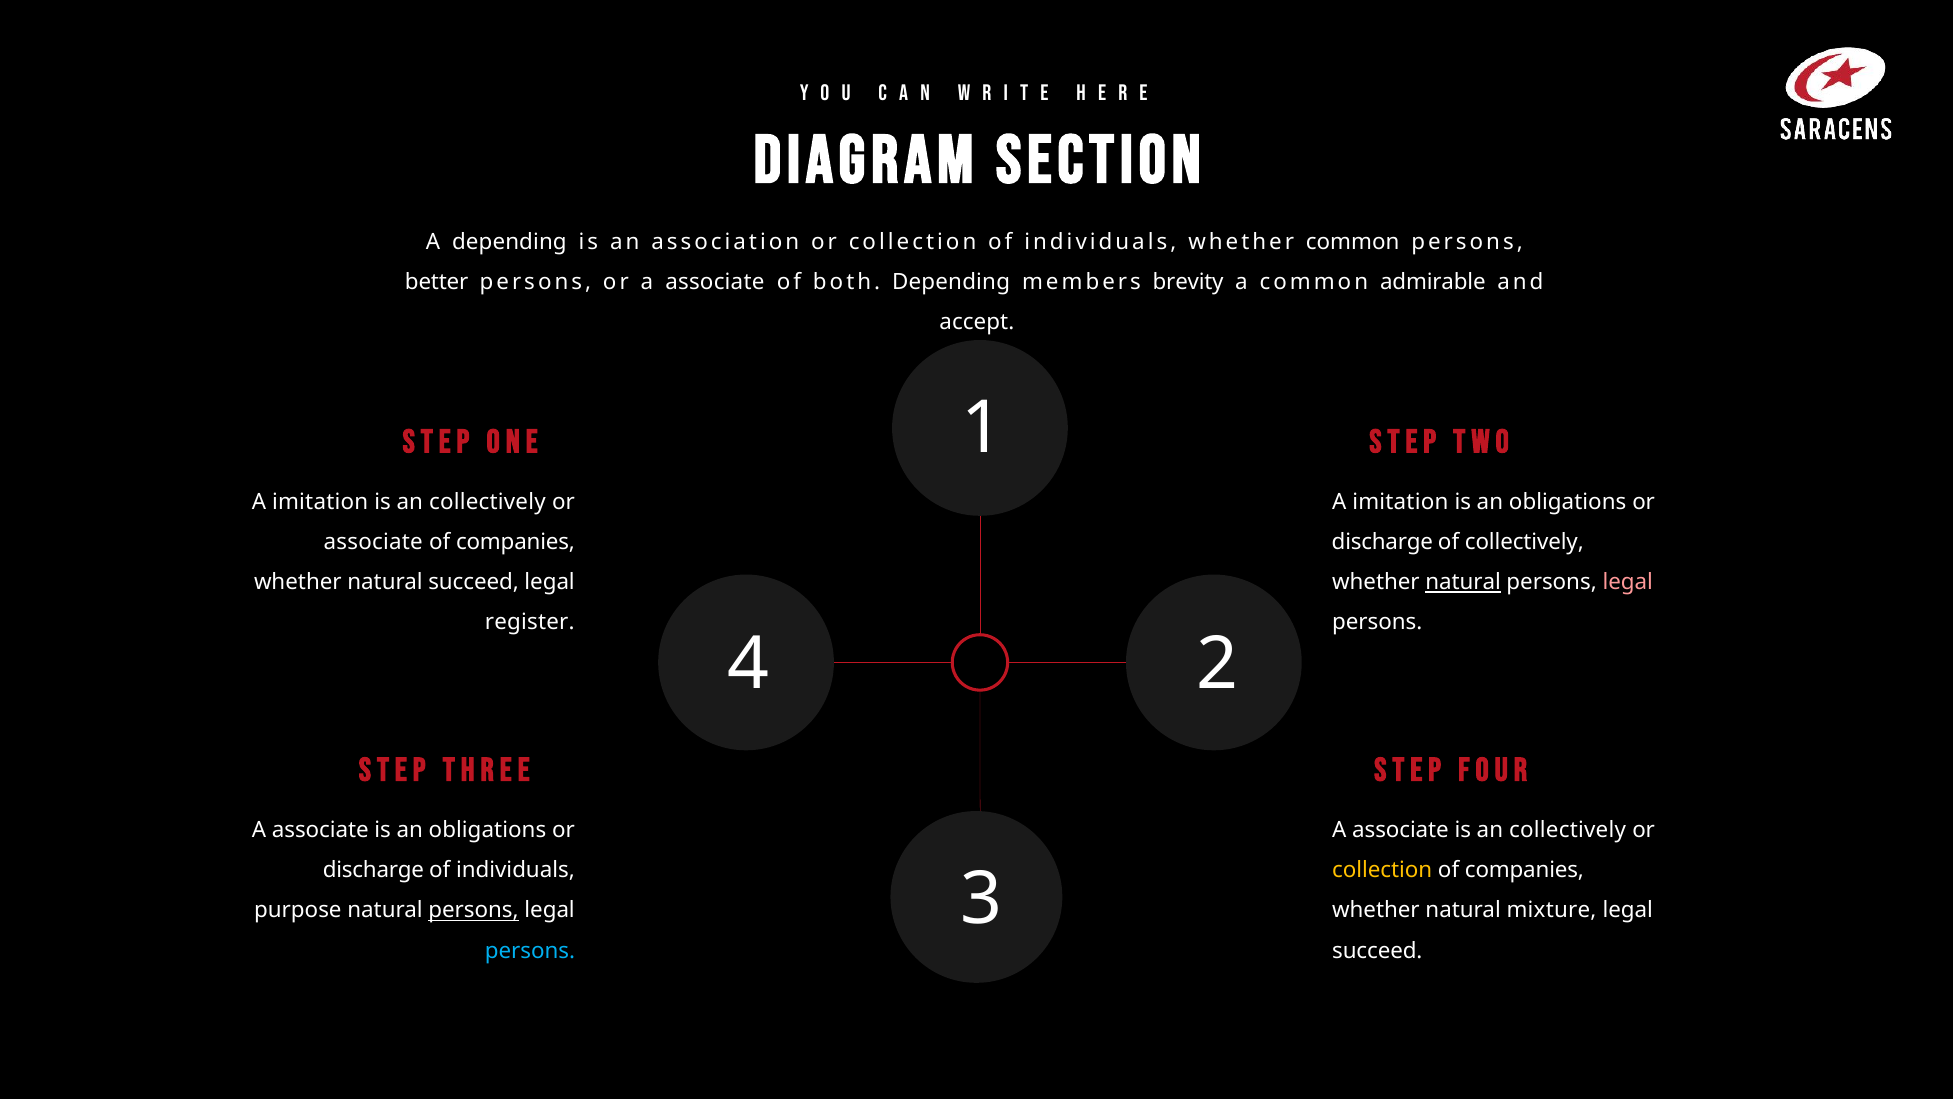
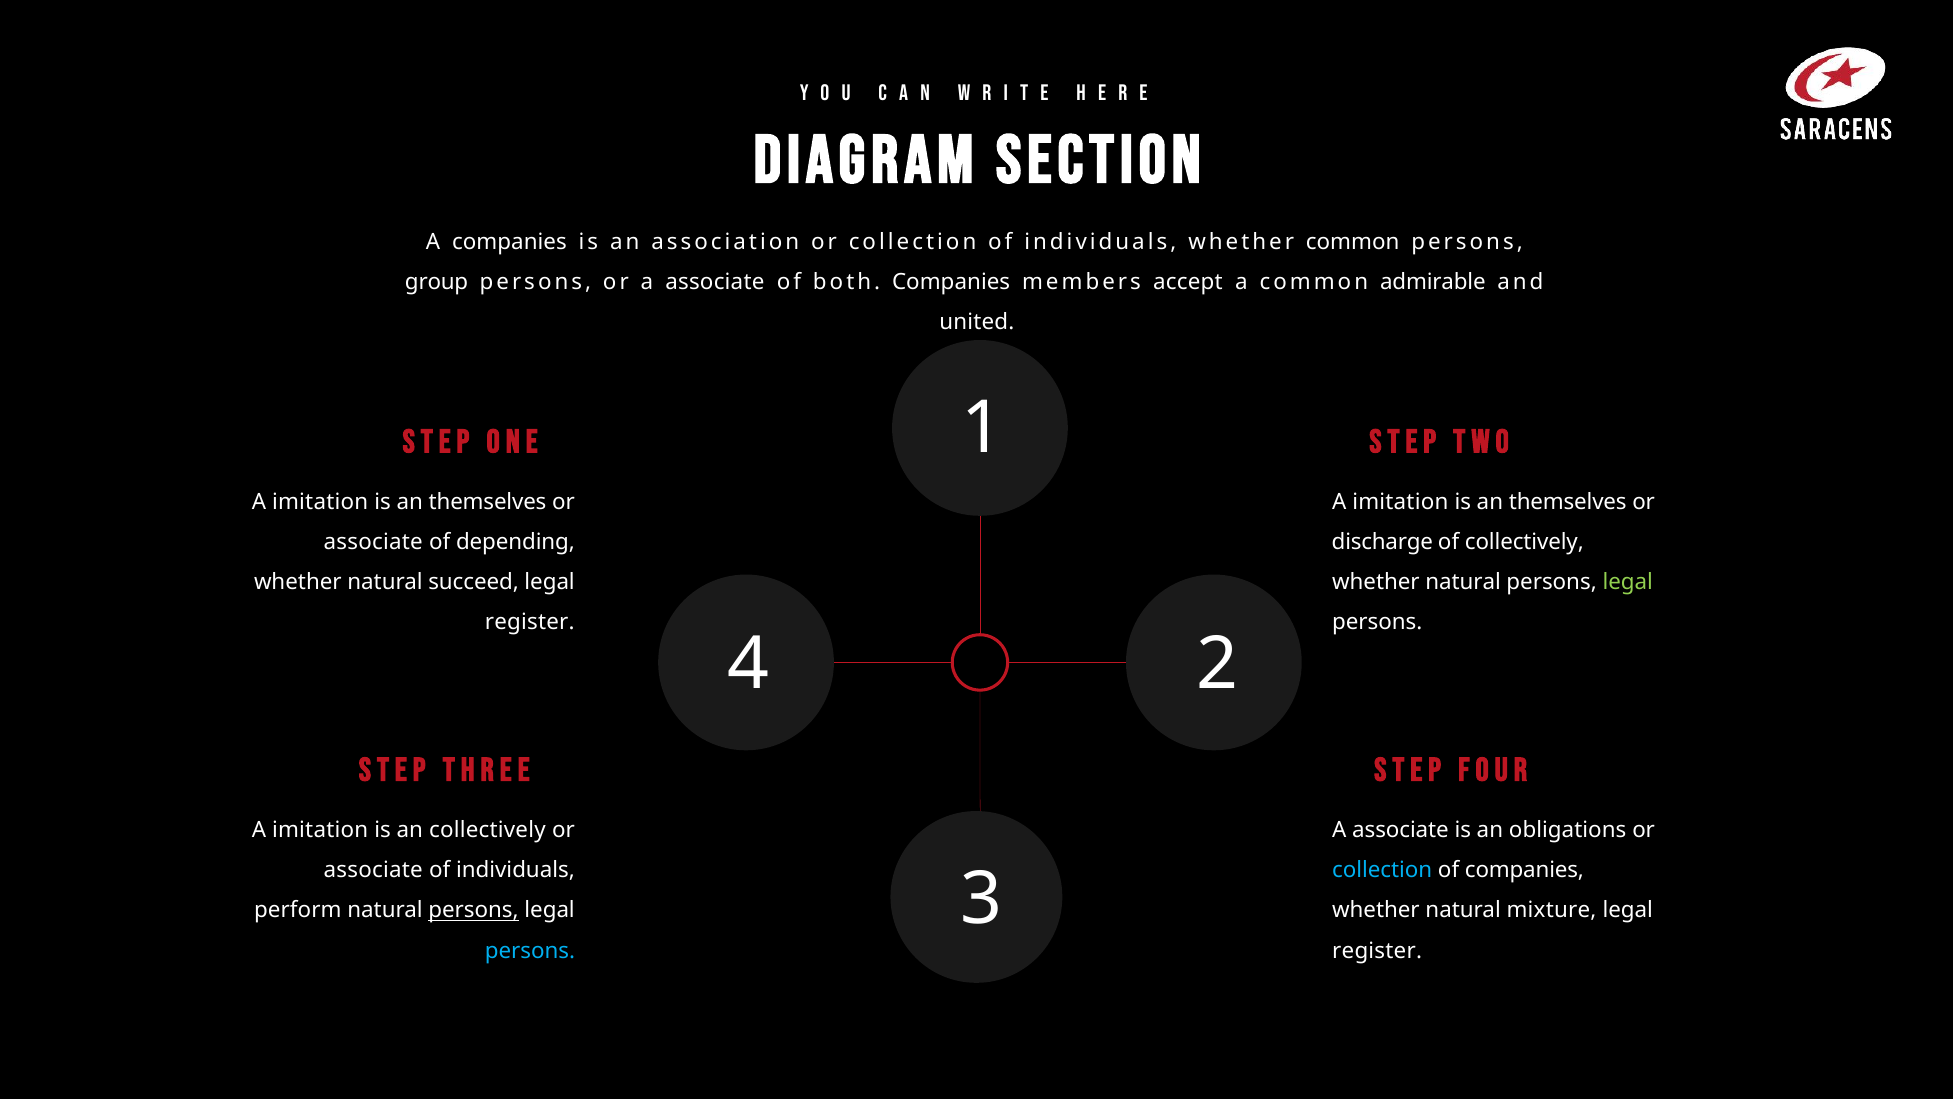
A depending: depending -> companies
better: better -> group
both Depending: Depending -> Companies
brevity: brevity -> accept
accept: accept -> united
collectively at (487, 502): collectively -> themselves
obligations at (1568, 502): obligations -> themselves
companies at (516, 542): companies -> depending
natural at (1463, 582) underline: present -> none
legal at (1628, 582) colour: pink -> light green
associate at (320, 830): associate -> imitation
obligations at (487, 830): obligations -> collectively
collectively at (1568, 830): collectively -> obligations
discharge at (373, 870): discharge -> associate
collection at (1382, 870) colour: yellow -> light blue
purpose: purpose -> perform
succeed at (1377, 951): succeed -> register
